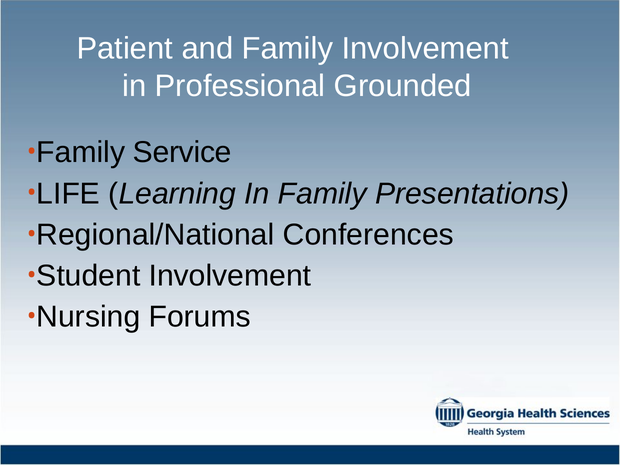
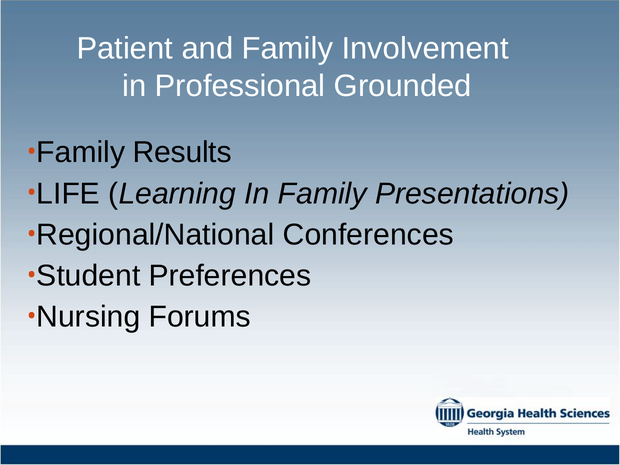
Service: Service -> Results
Student Involvement: Involvement -> Preferences
